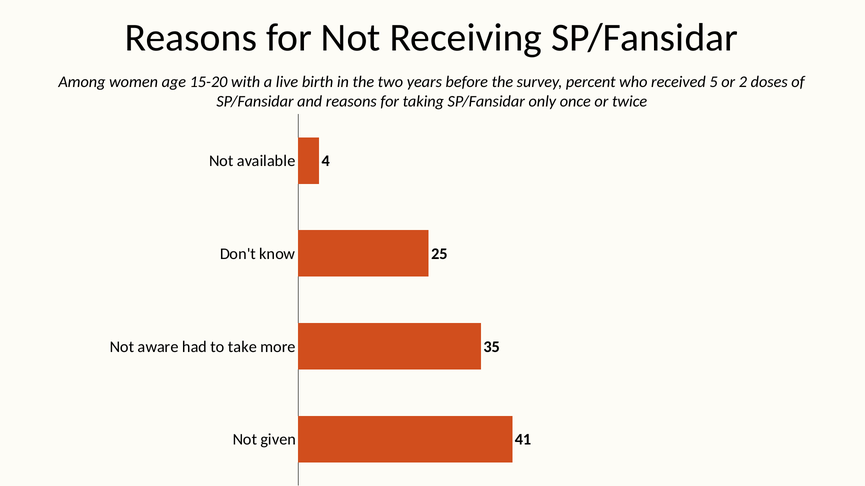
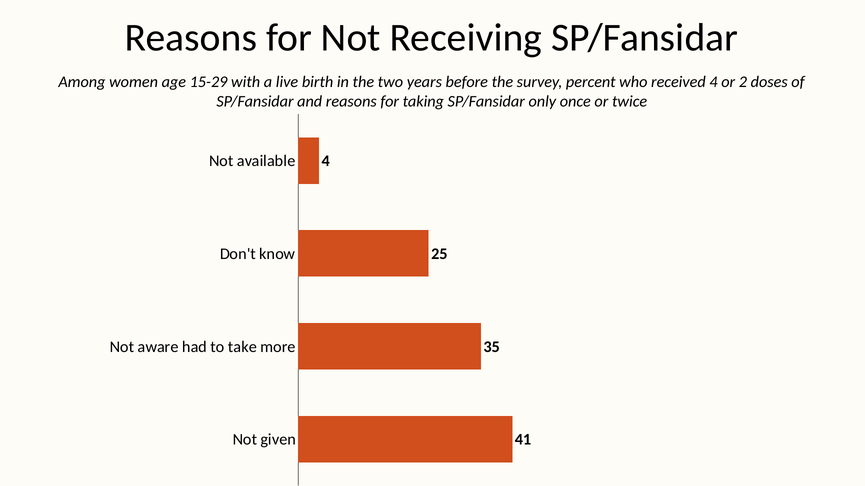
15-20: 15-20 -> 15-29
received 5: 5 -> 4
